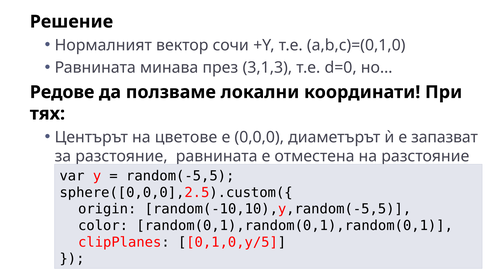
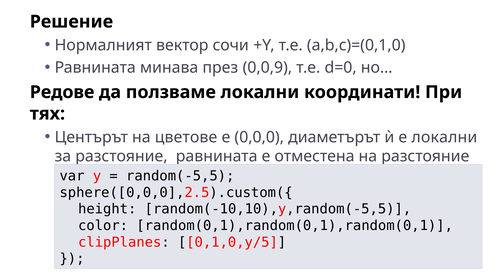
3,1,3: 3,1,3 -> 0,0,9
е запазват: запазват -> локални
origin: origin -> height
